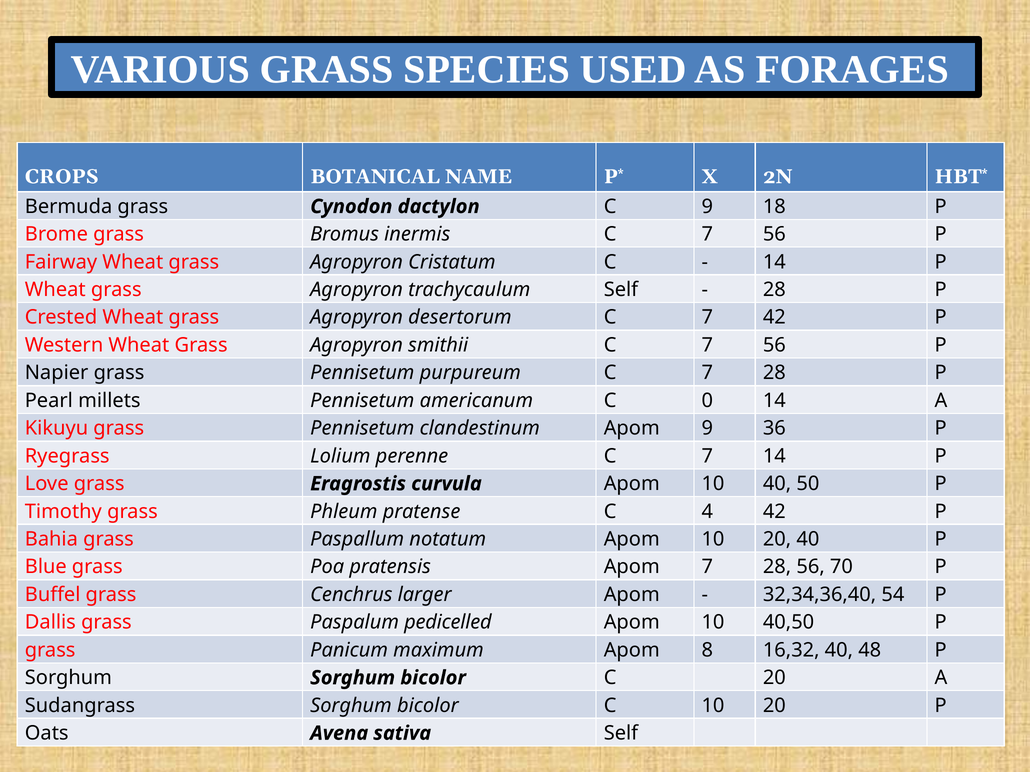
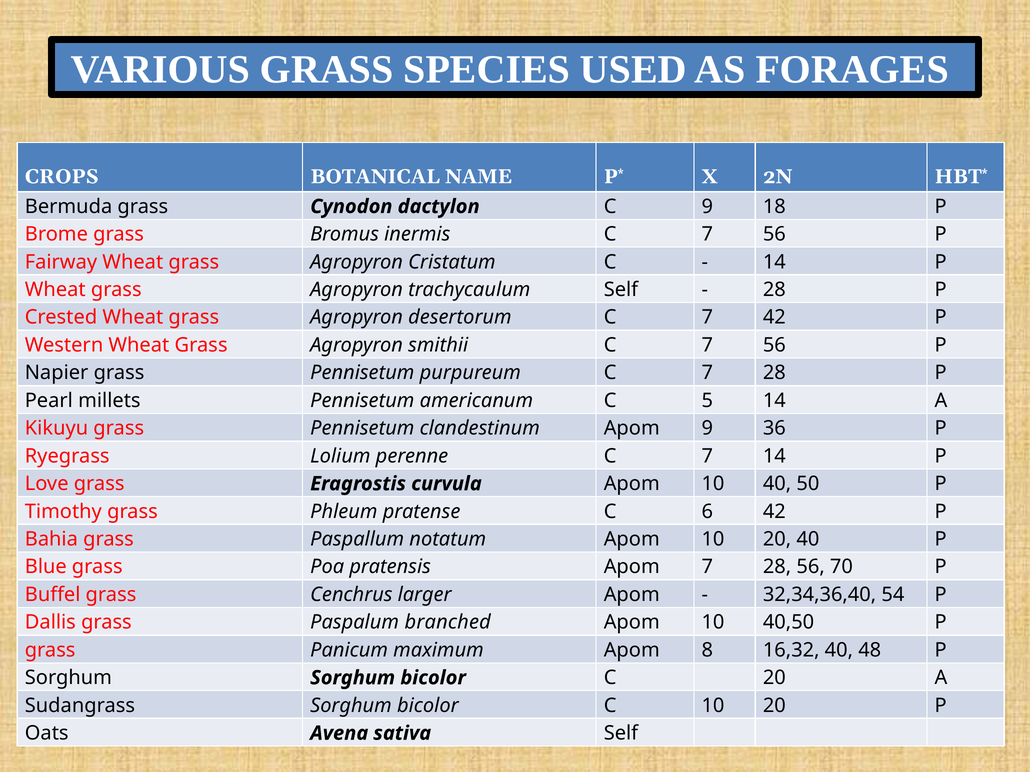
0: 0 -> 5
4: 4 -> 6
pedicelled: pedicelled -> branched
